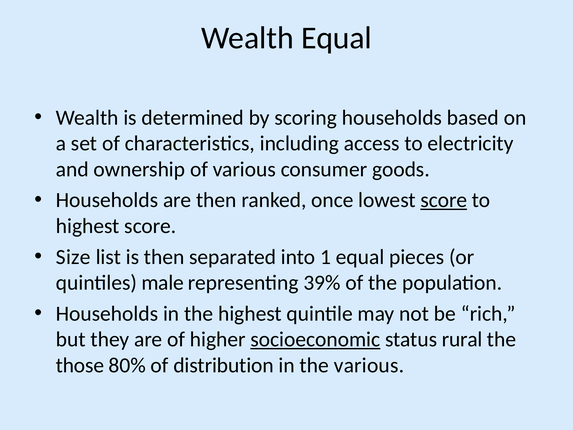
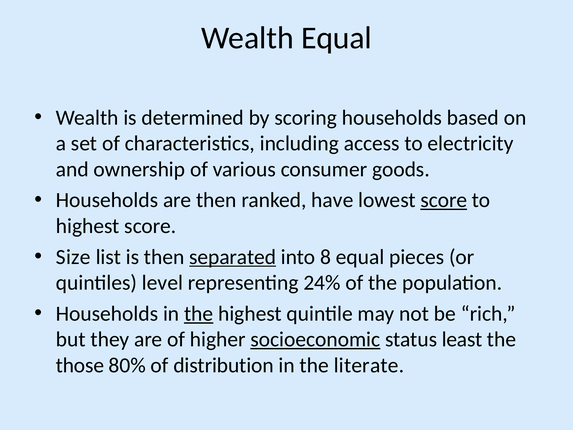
once: once -> have
separated underline: none -> present
1: 1 -> 8
male: male -> level
39%: 39% -> 24%
the at (199, 313) underline: none -> present
rural: rural -> least
the various: various -> literate
